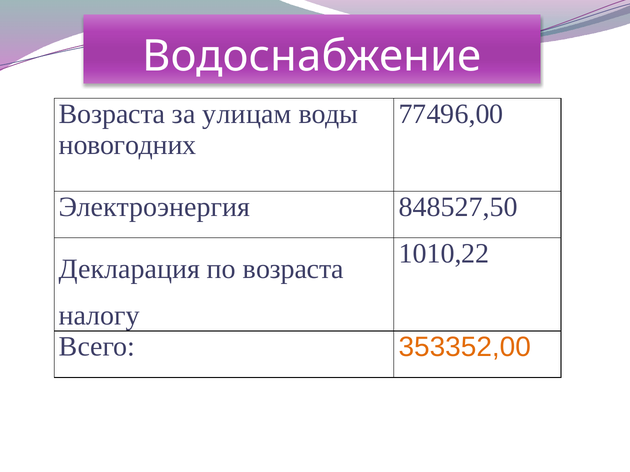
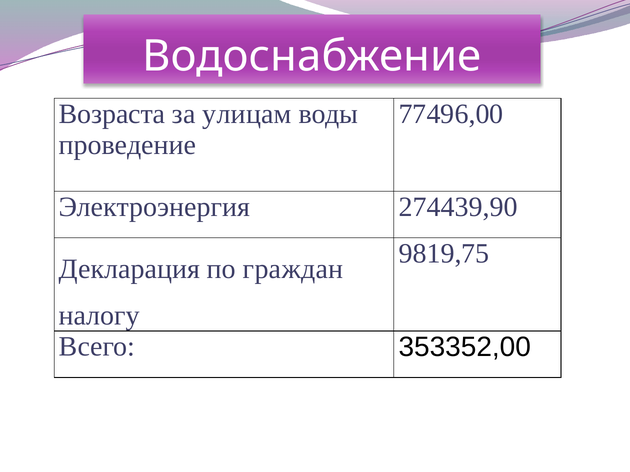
новогодних: новогодних -> проведение
848527,50: 848527,50 -> 274439,90
1010,22: 1010,22 -> 9819,75
по возраста: возраста -> граждан
353352,00 colour: orange -> black
